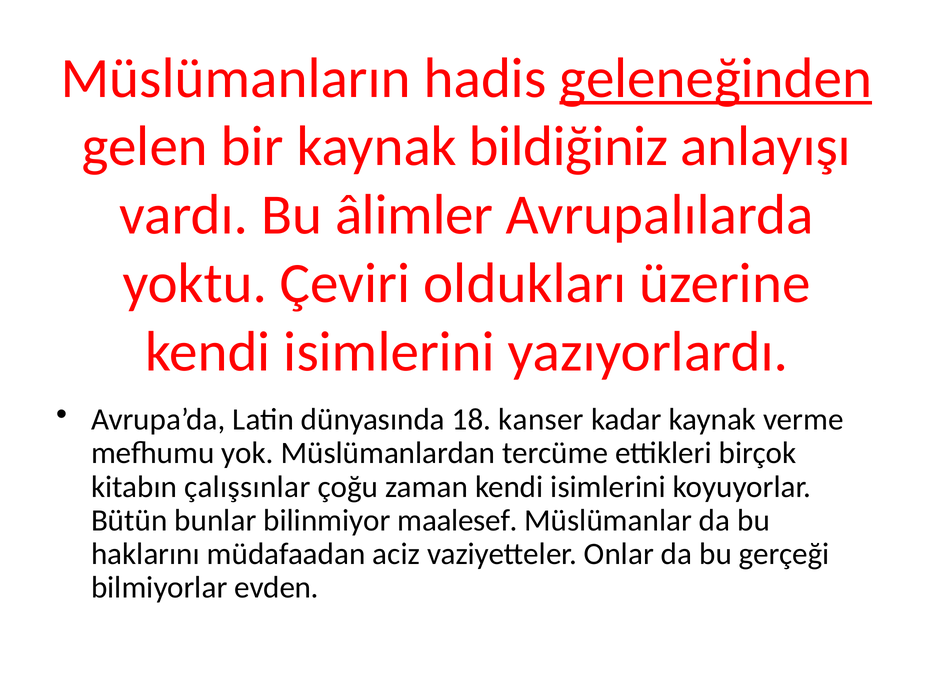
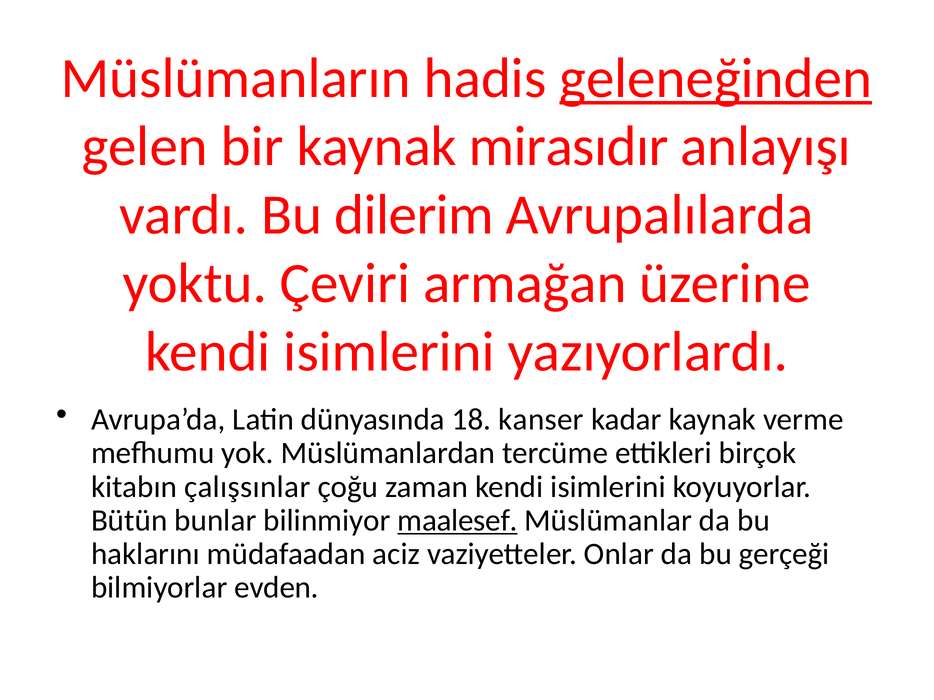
bildiğiniz: bildiğiniz -> mirasıdır
âlimler: âlimler -> dilerim
oldukları: oldukları -> armağan
maalesef underline: none -> present
